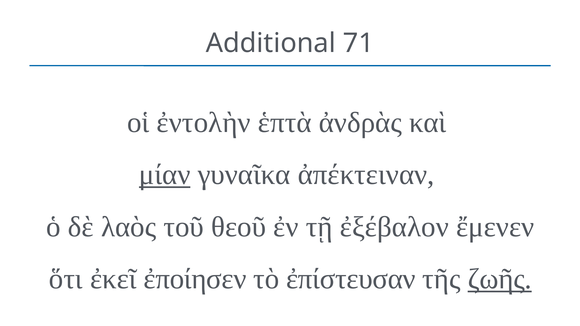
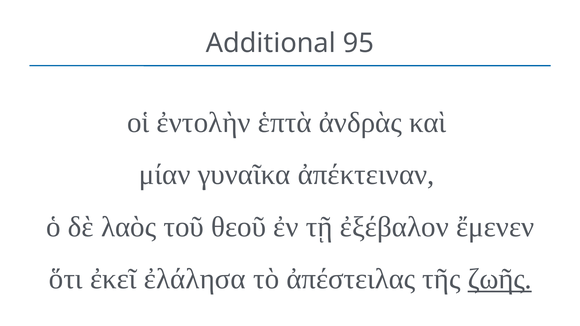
71: 71 -> 95
μίαν underline: present -> none
ἐποίησεν: ἐποίησεν -> ἐλάλησα
ἐπίστευσαν: ἐπίστευσαν -> ἀπέστειλας
